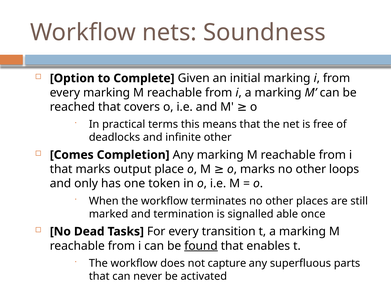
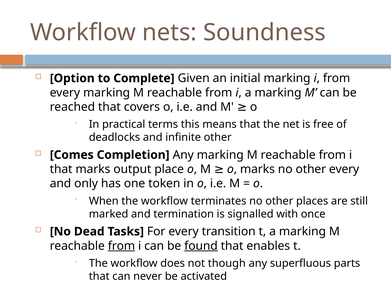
other loops: loops -> every
able: able -> with
from at (121, 246) underline: none -> present
capture: capture -> though
